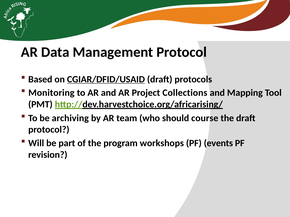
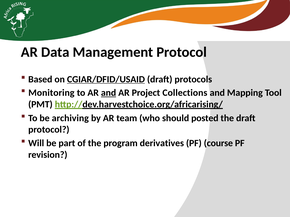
and at (109, 93) underline: none -> present
course: course -> posted
workshops: workshops -> derivatives
events: events -> course
